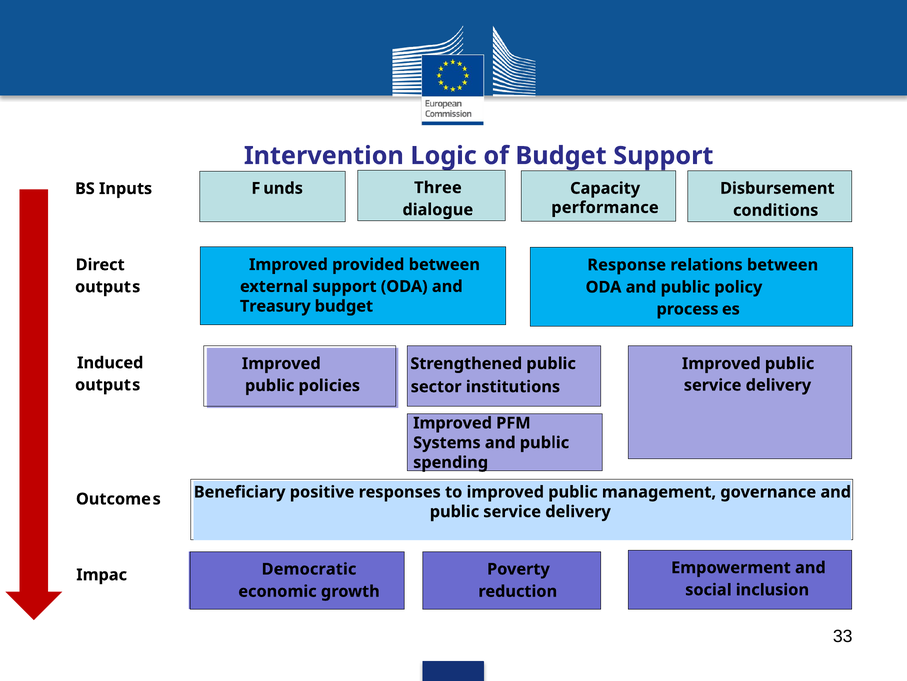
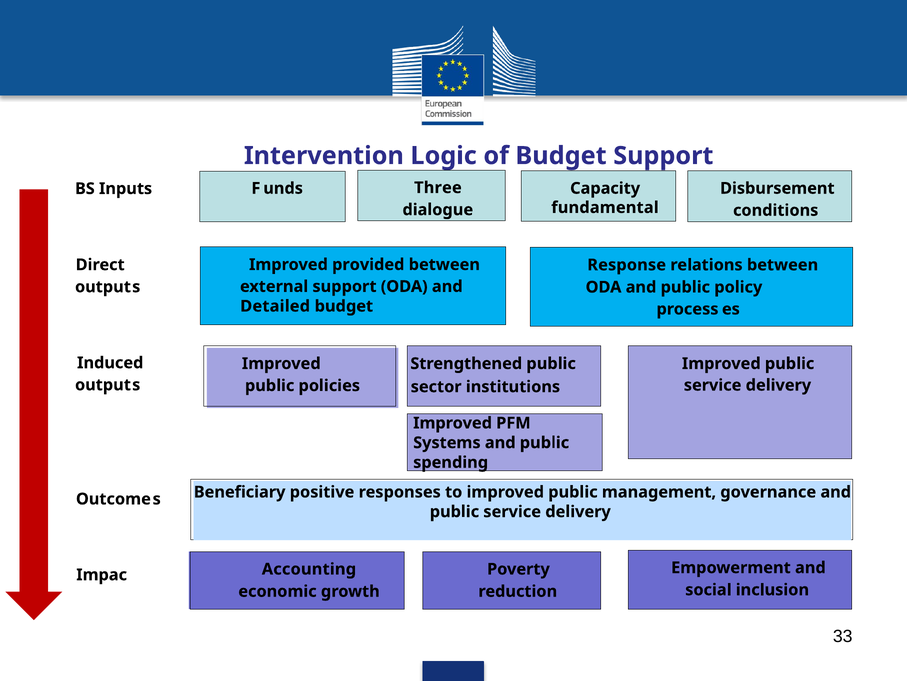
performance: performance -> fundamental
Treasury: Treasury -> Detailed
Democratic: Democratic -> Accounting
